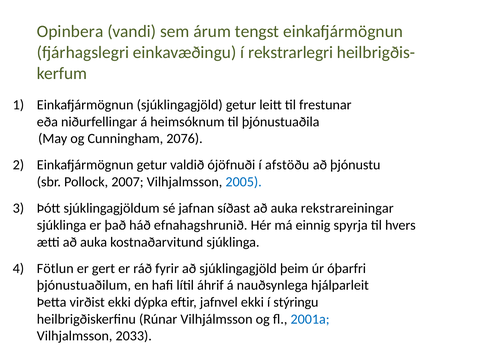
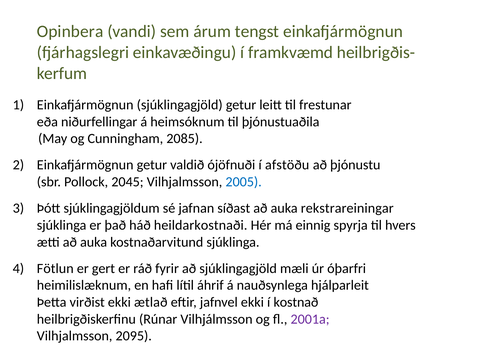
rekstrarlegri: rekstrarlegri -> framkvæmd
2076: 2076 -> 2085
2007: 2007 -> 2045
efnahagshrunið: efnahagshrunið -> heildarkostnaði
þeim: þeim -> mæli
þjónustuaðilum: þjónustuaðilum -> heimilislæknum
dýpka: dýpka -> ætlað
stýringu: stýringu -> kostnað
2001a colour: blue -> purple
2033: 2033 -> 2095
